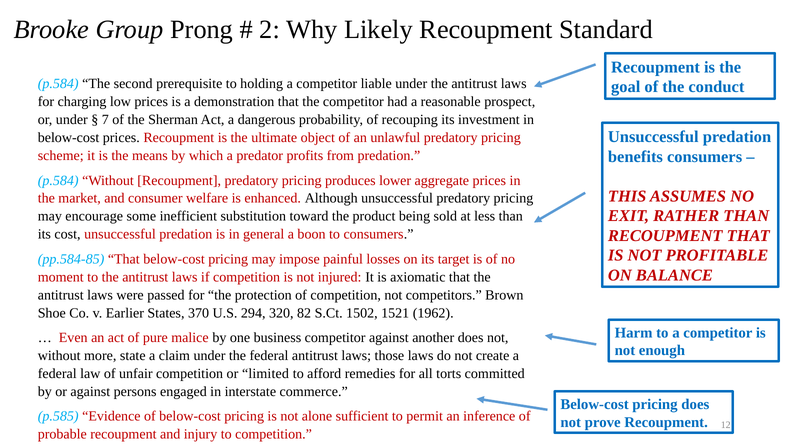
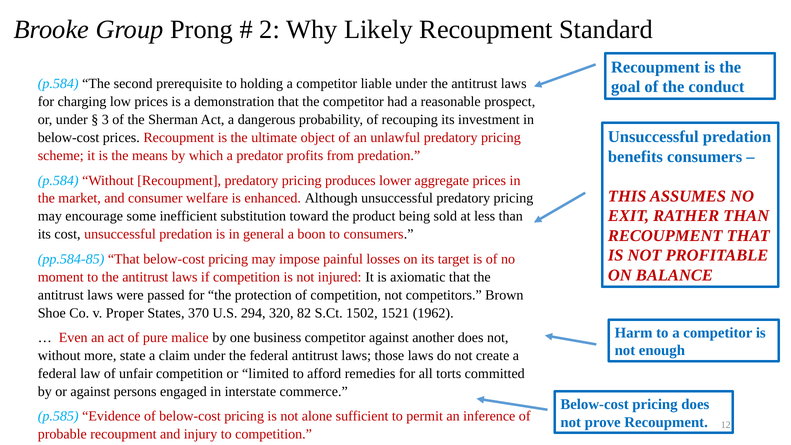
7: 7 -> 3
Earlier: Earlier -> Proper
